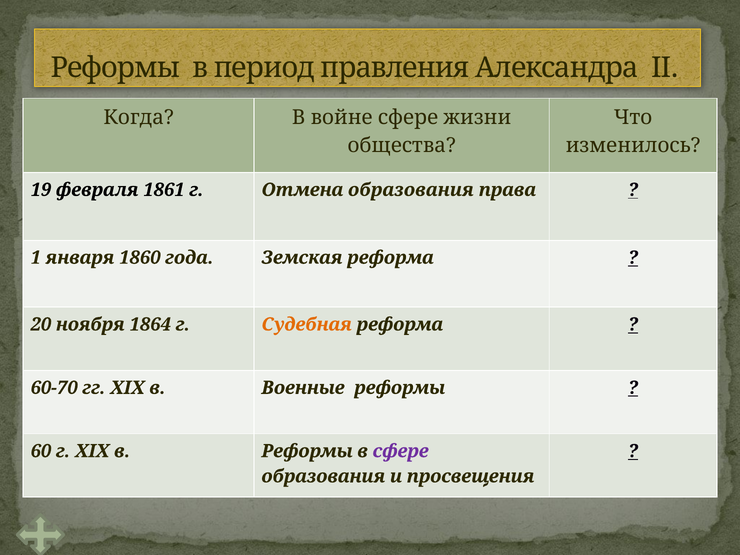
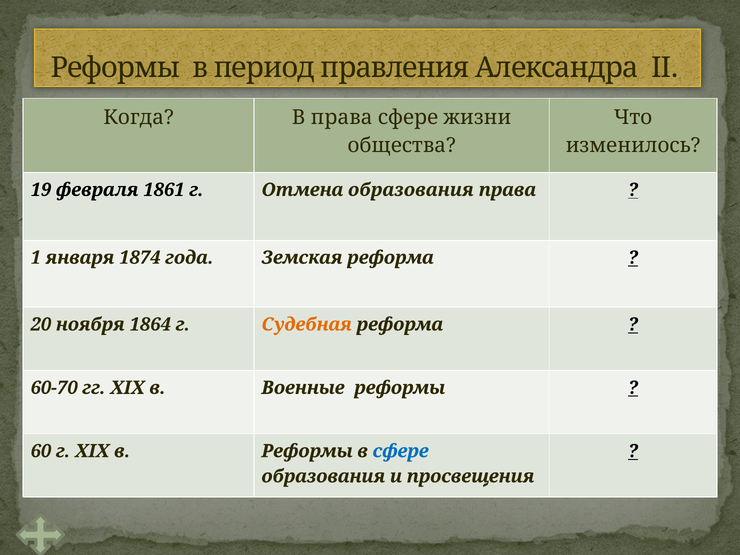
В войне: войне -> права
1860: 1860 -> 1874
сфере at (401, 451) colour: purple -> blue
